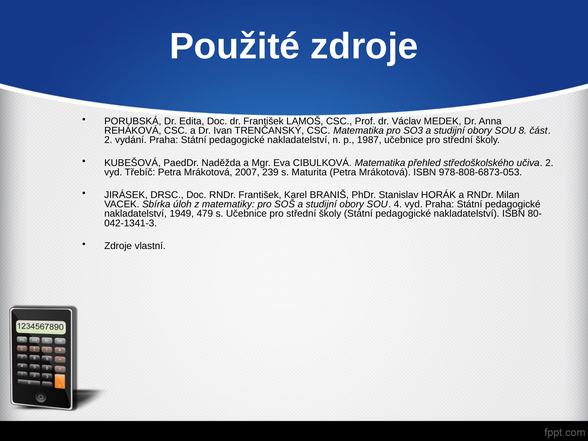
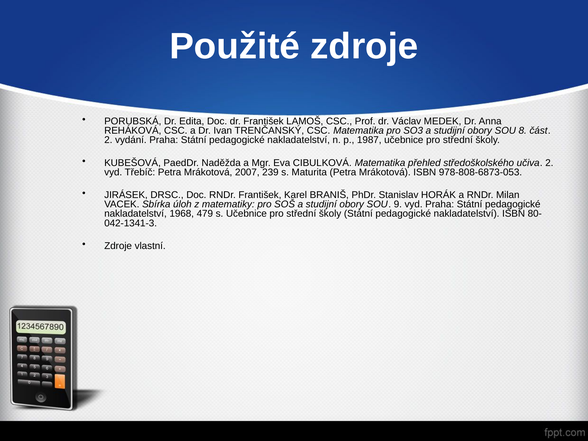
4: 4 -> 9
1949: 1949 -> 1968
